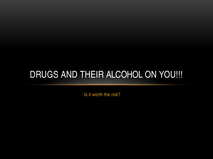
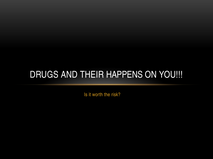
ALCOHOL: ALCOHOL -> HAPPENS
